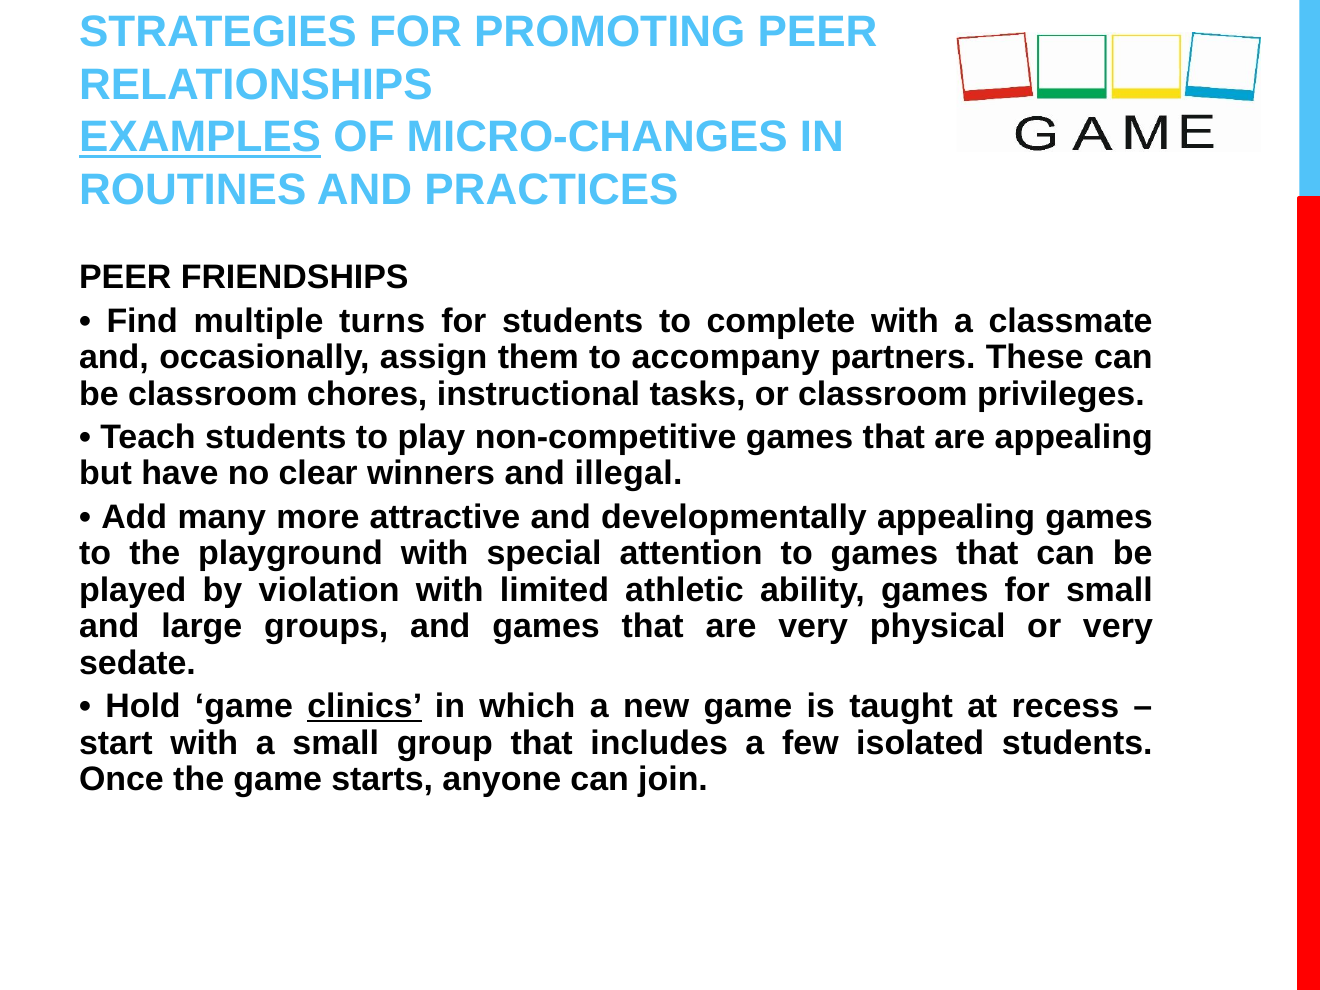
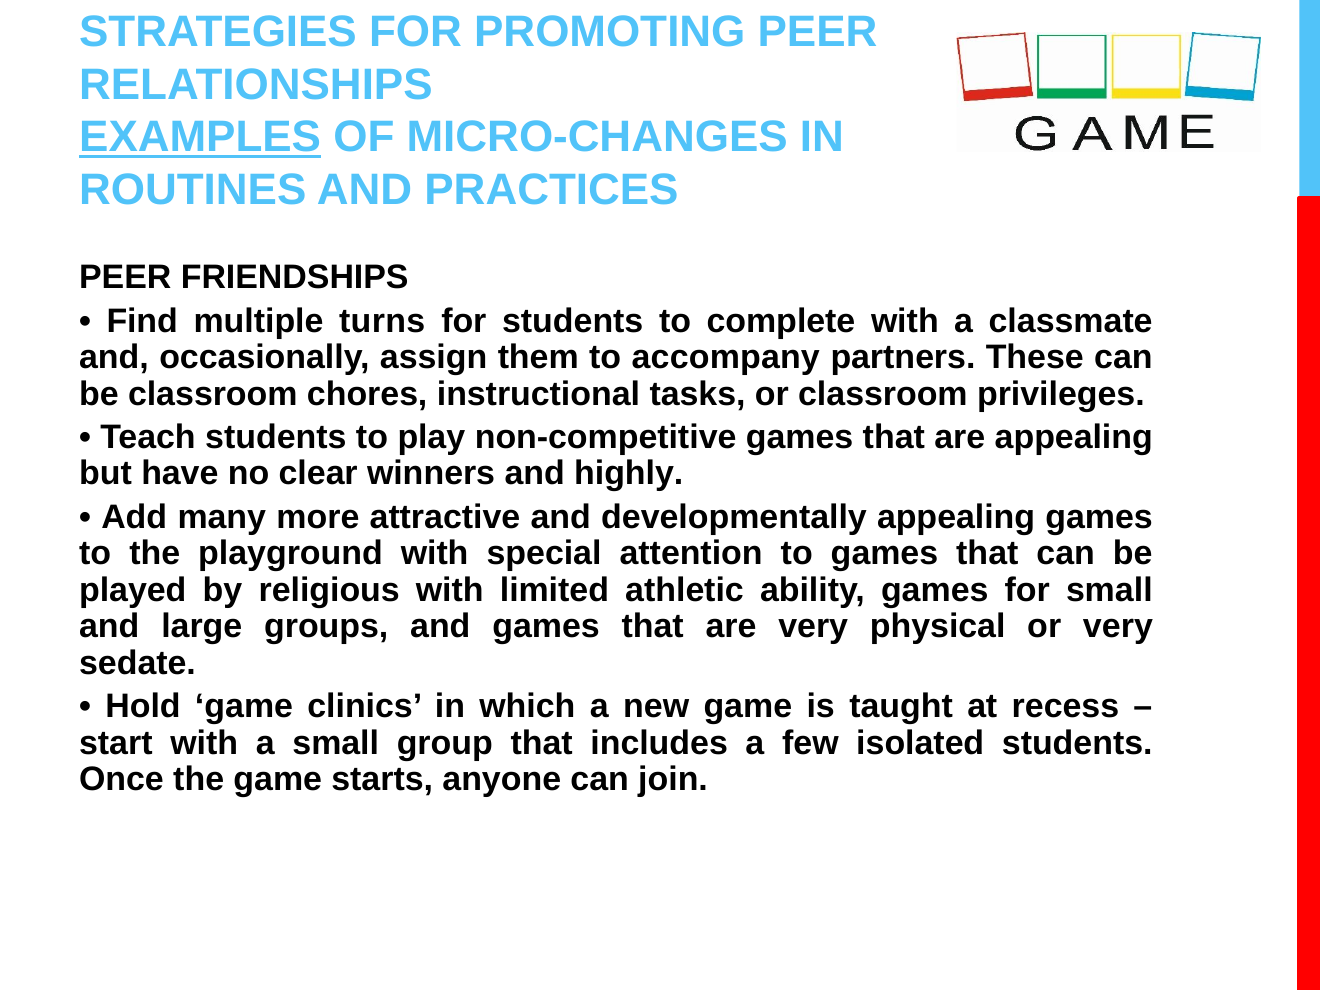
illegal: illegal -> highly
violation: violation -> religious
clinics underline: present -> none
